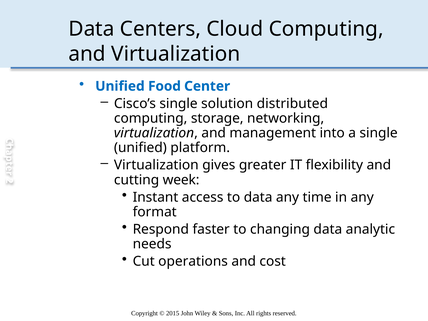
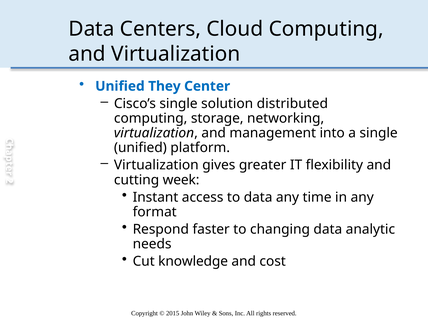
Food: Food -> They
operations: operations -> knowledge
